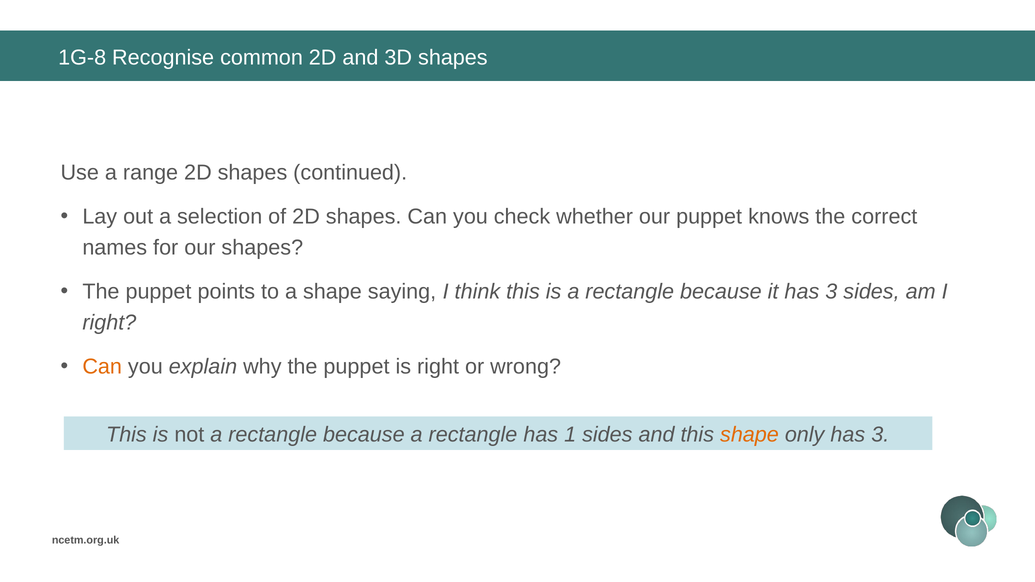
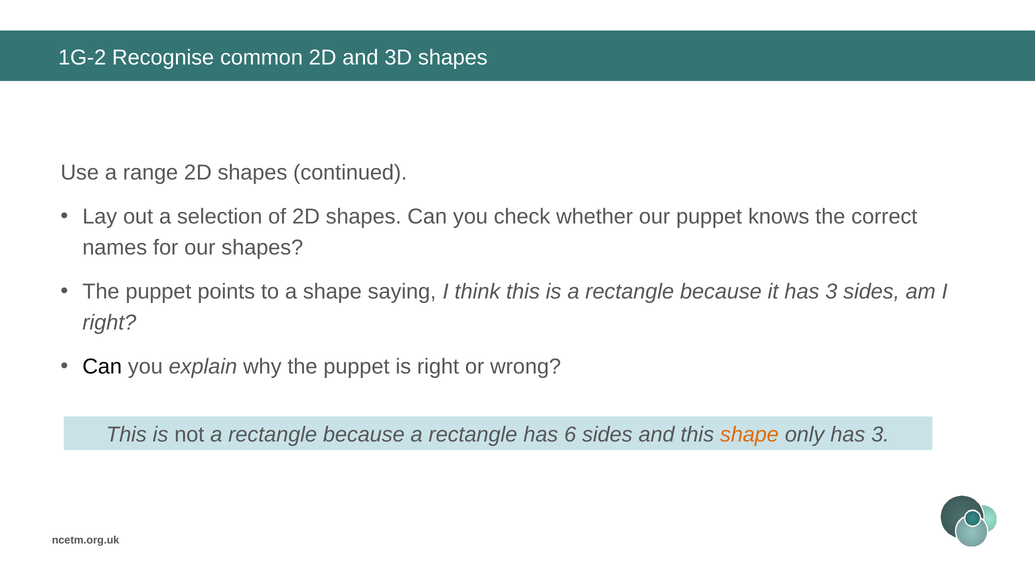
1G-8: 1G-8 -> 1G-2
Can at (102, 367) colour: orange -> black
1: 1 -> 6
